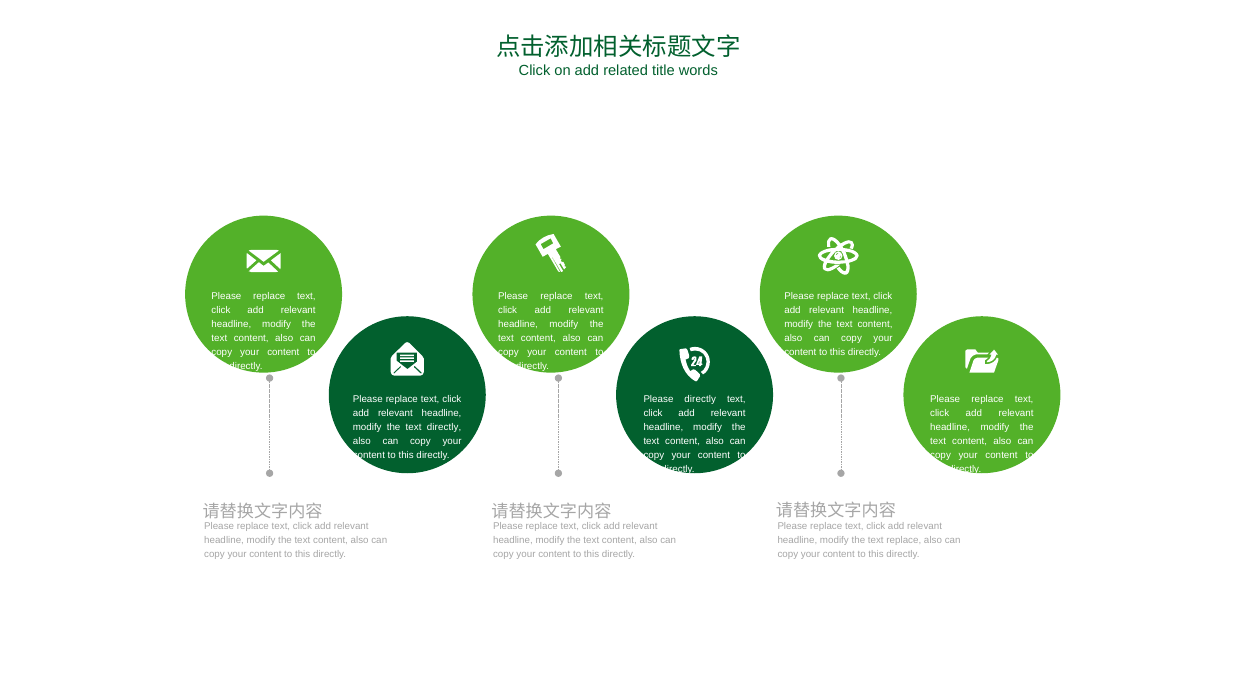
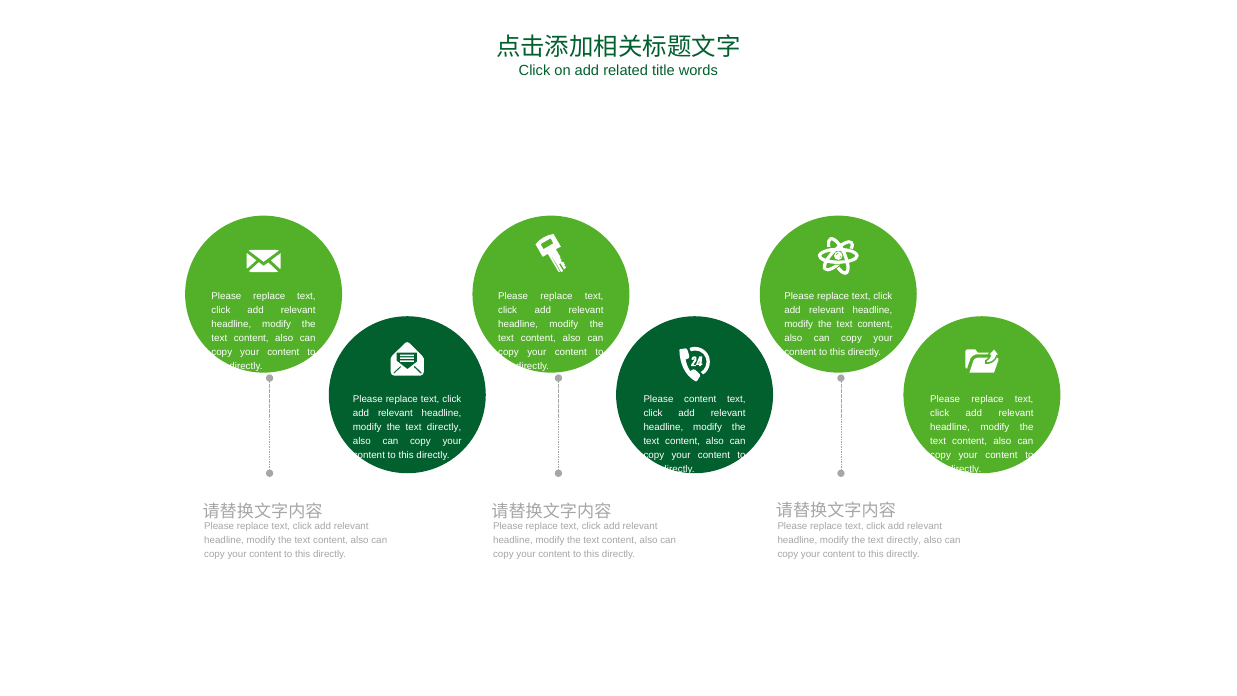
Please directly: directly -> content
replace at (904, 541): replace -> directly
